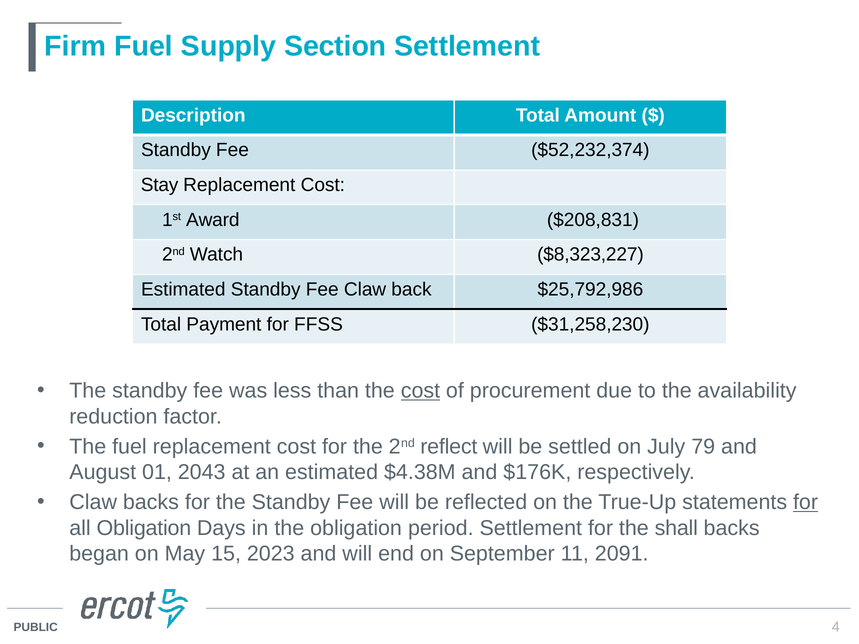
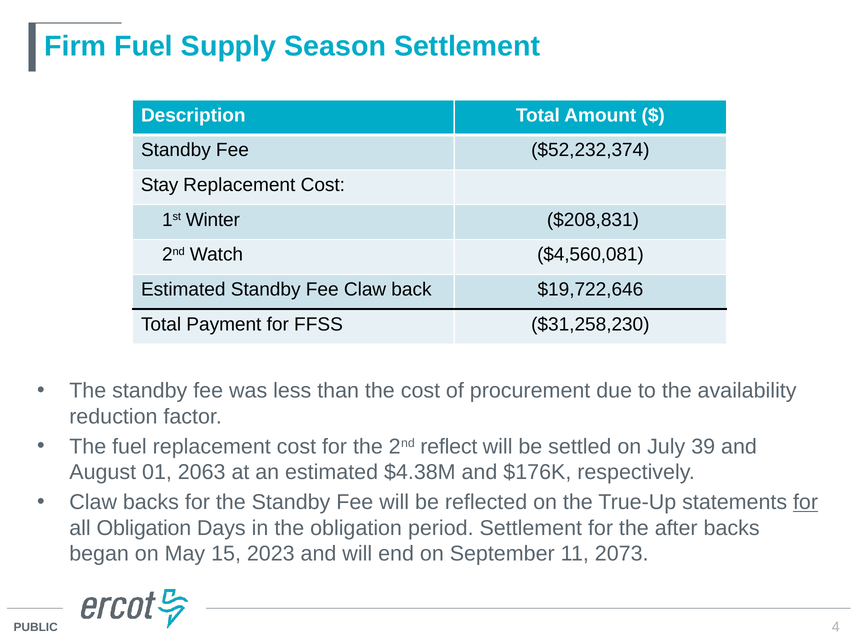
Section: Section -> Season
Award: Award -> Winter
$8,323,227: $8,323,227 -> $4,560,081
$25,792,986: $25,792,986 -> $19,722,646
cost at (420, 391) underline: present -> none
79: 79 -> 39
2043: 2043 -> 2063
shall: shall -> after
2091: 2091 -> 2073
